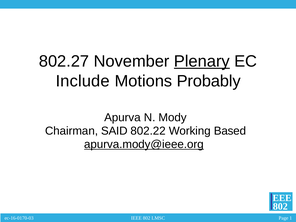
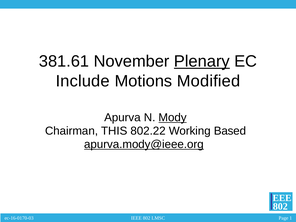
802.27: 802.27 -> 381.61
Probably: Probably -> Modified
Mody underline: none -> present
SAID: SAID -> THIS
